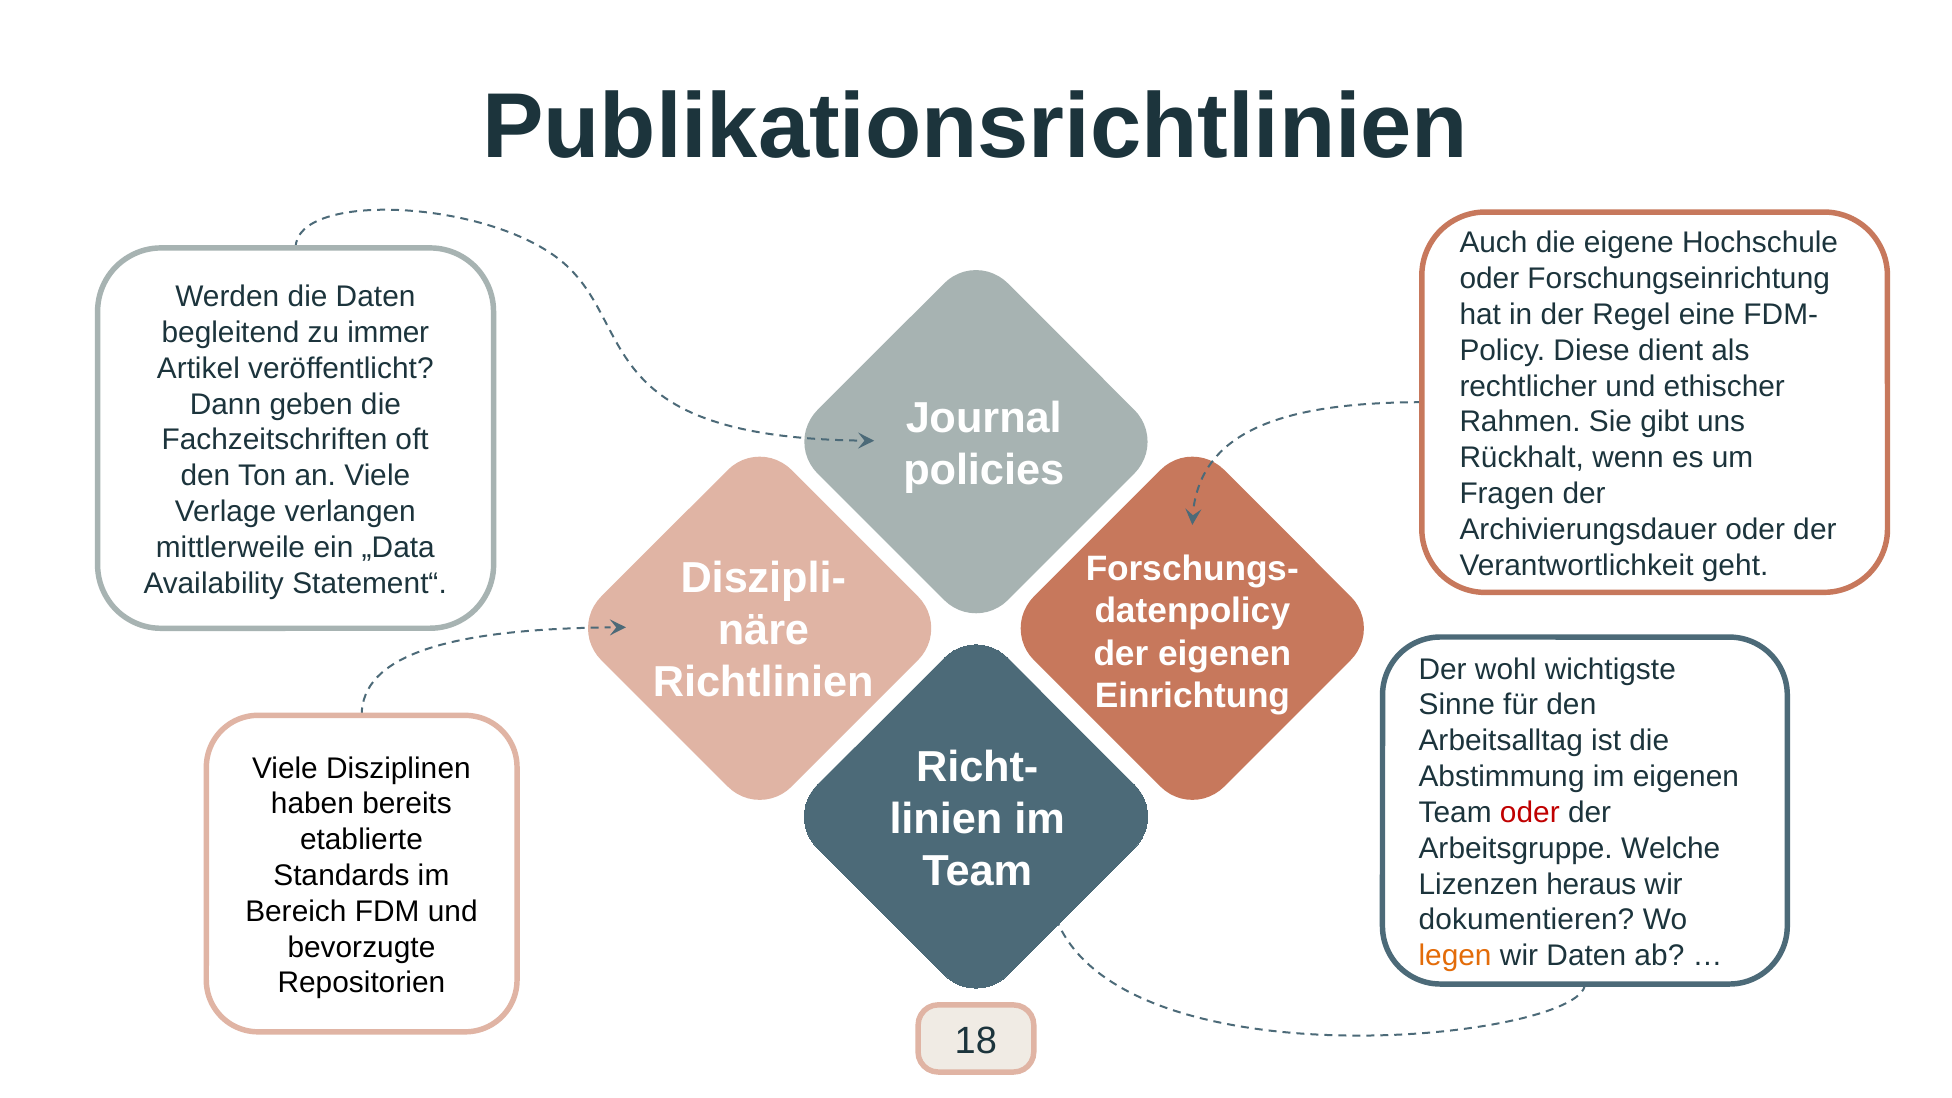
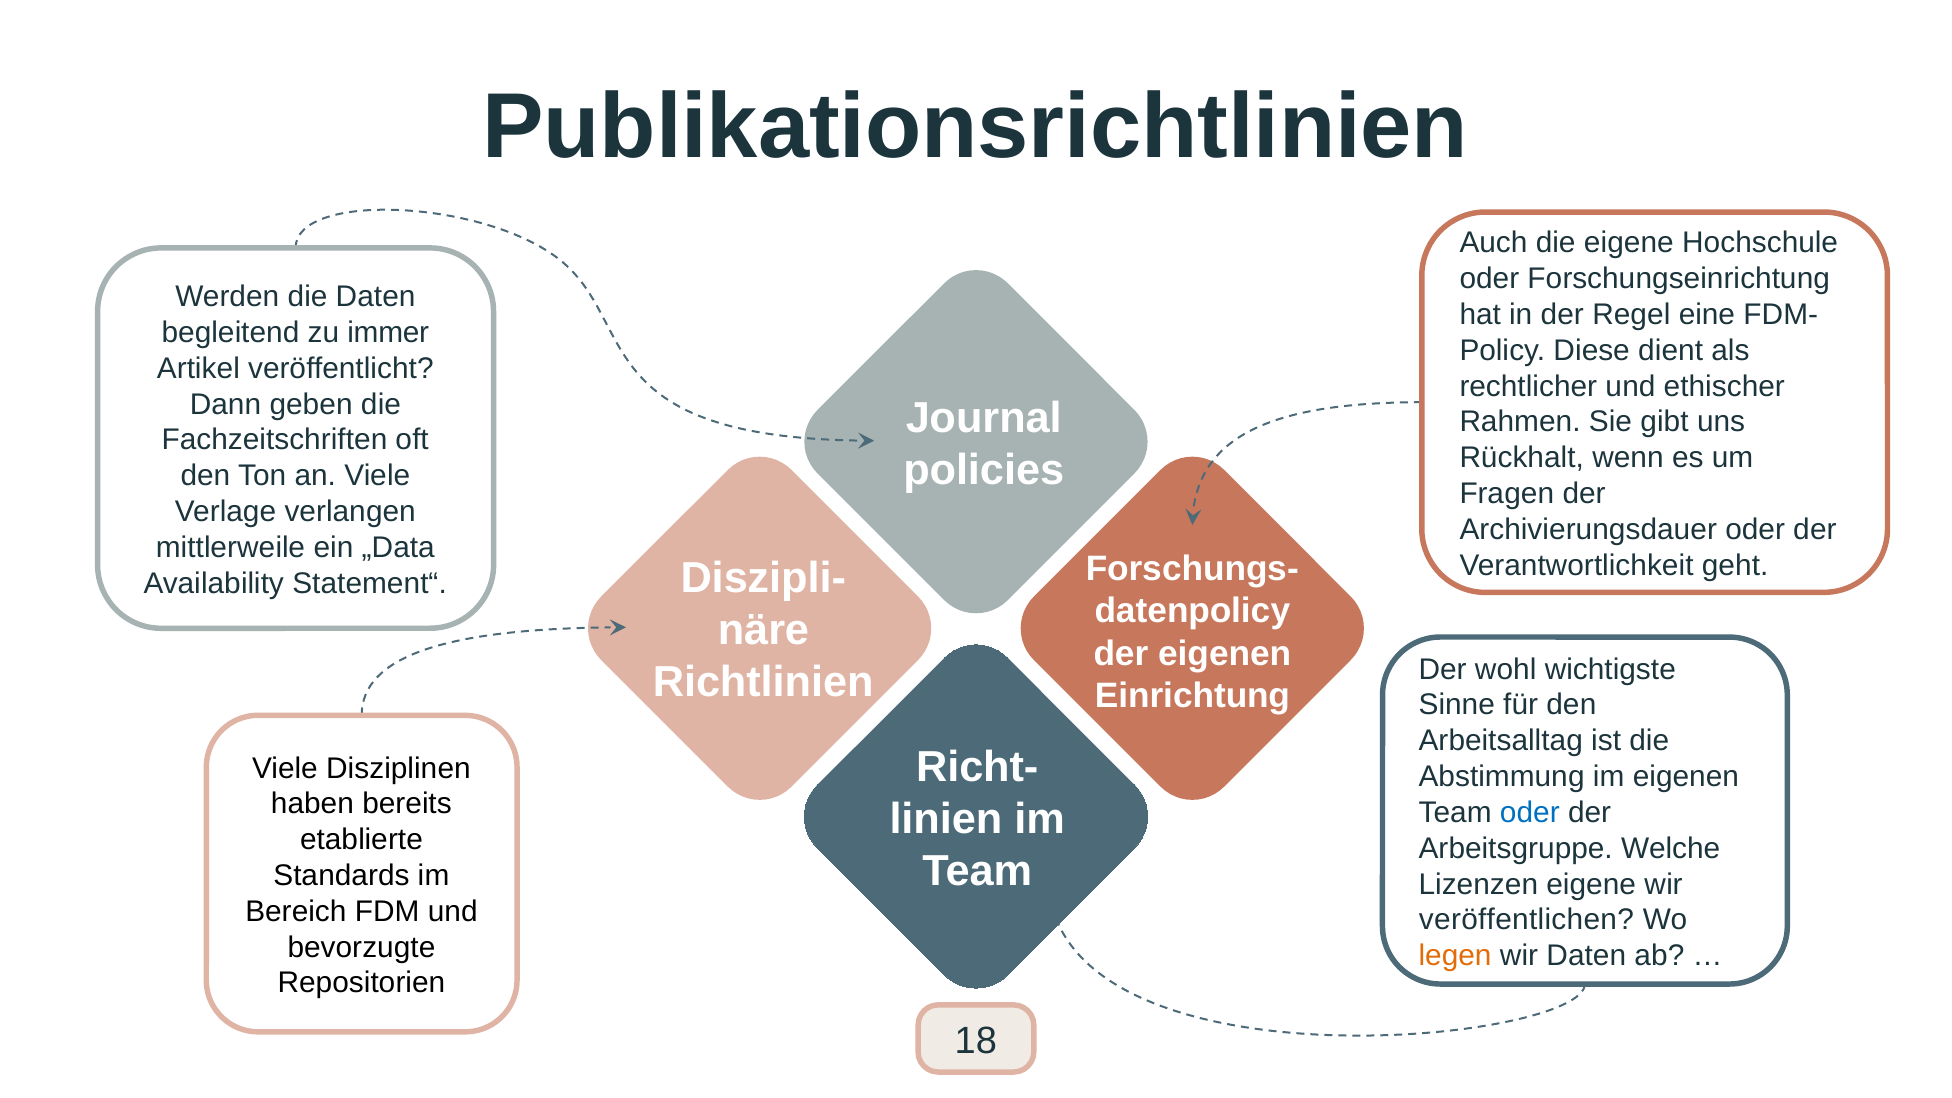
oder at (1530, 813) colour: red -> blue
Lizenzen heraus: heraus -> eigene
dokumentieren: dokumentieren -> veröffentlichen
